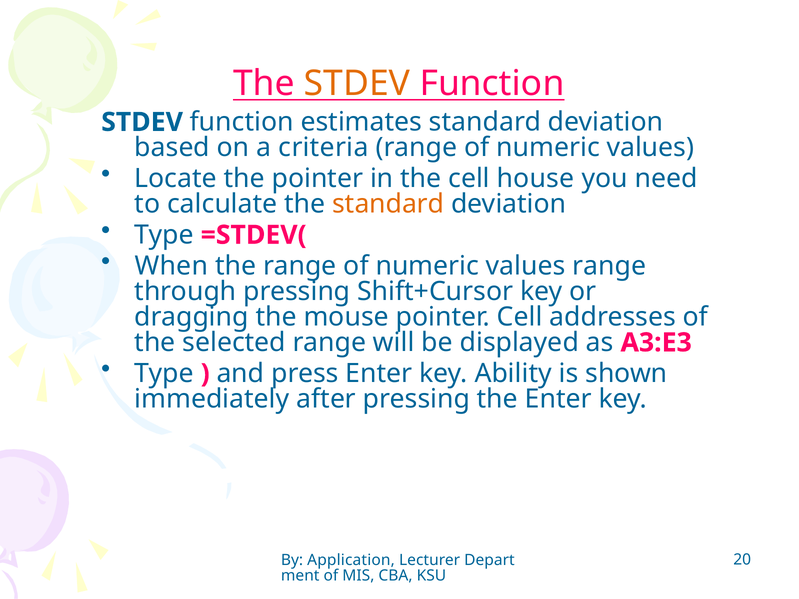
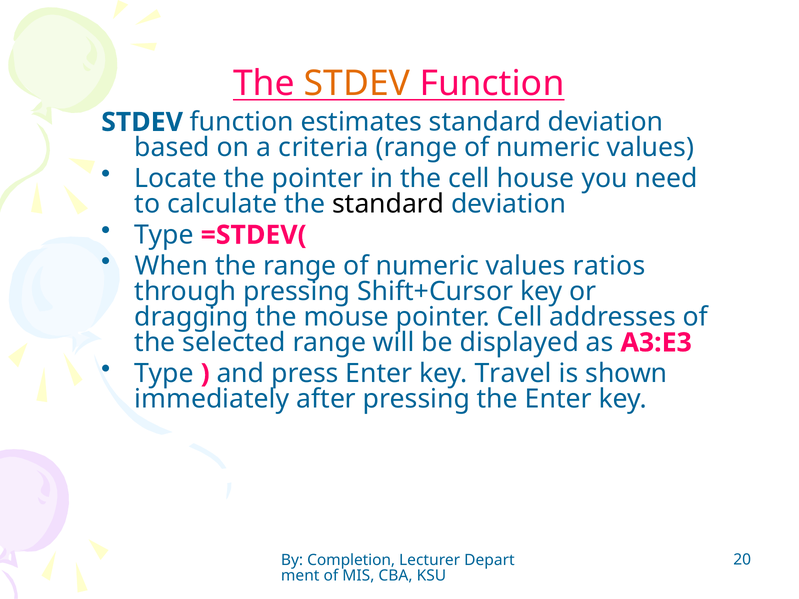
standard at (388, 204) colour: orange -> black
values range: range -> ratios
Ability: Ability -> Travel
Application: Application -> Completion
